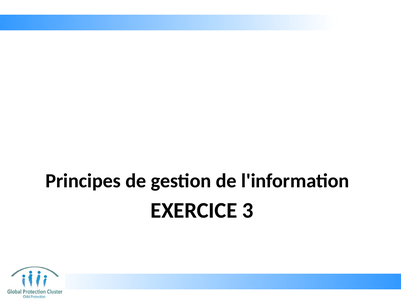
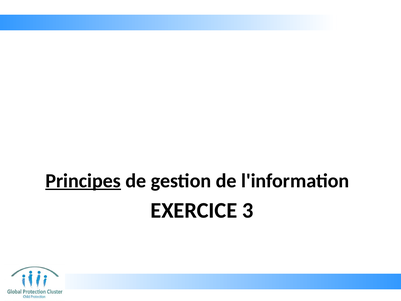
Principes underline: none -> present
